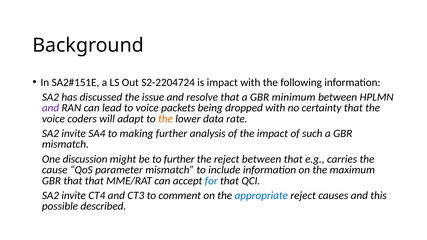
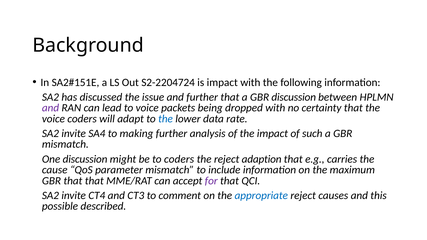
and resolve: resolve -> further
GBR minimum: minimum -> discussion
the at (166, 119) colour: orange -> blue
to further: further -> coders
reject between: between -> adaption
for colour: blue -> purple
